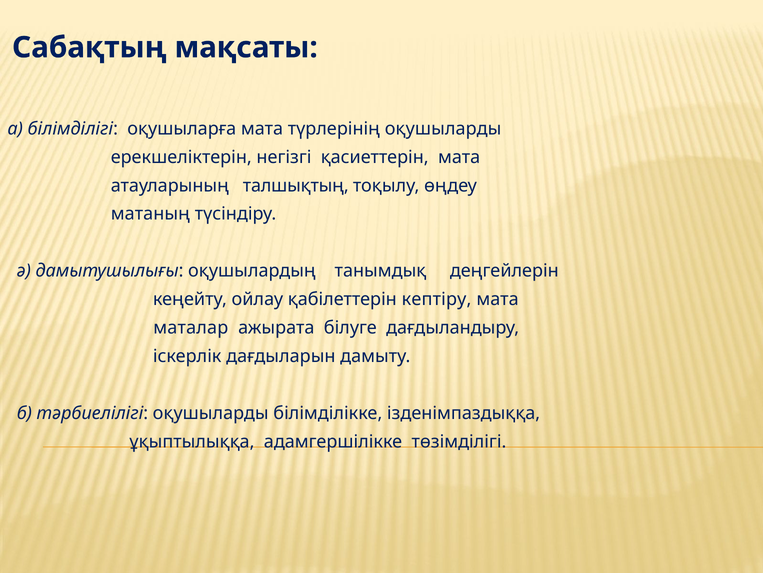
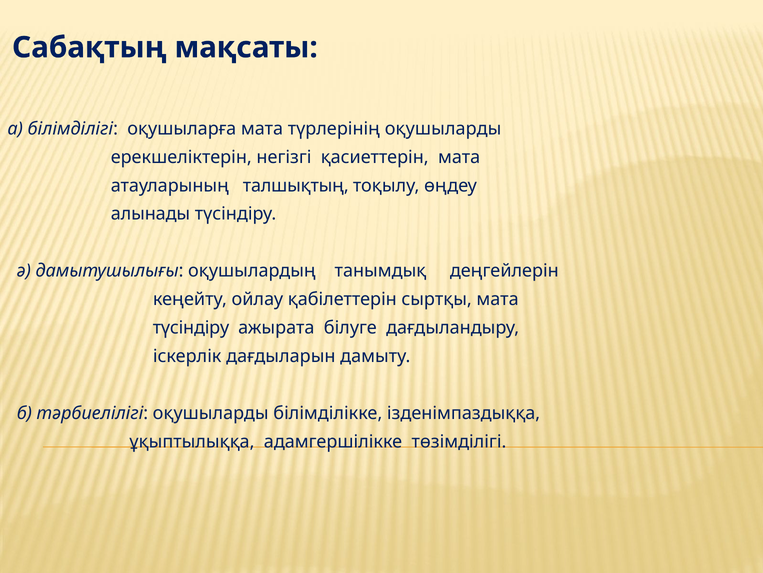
матаның: матаның -> алынады
кептіру: кептіру -> сыртқы
маталар at (191, 327): маталар -> түсіндіру
